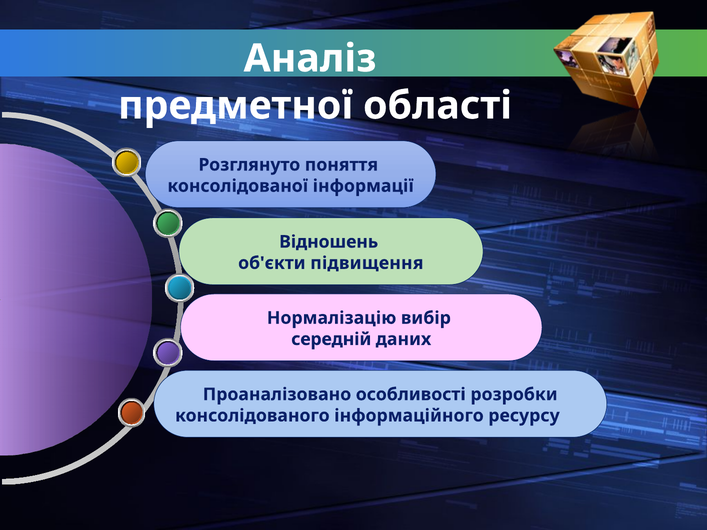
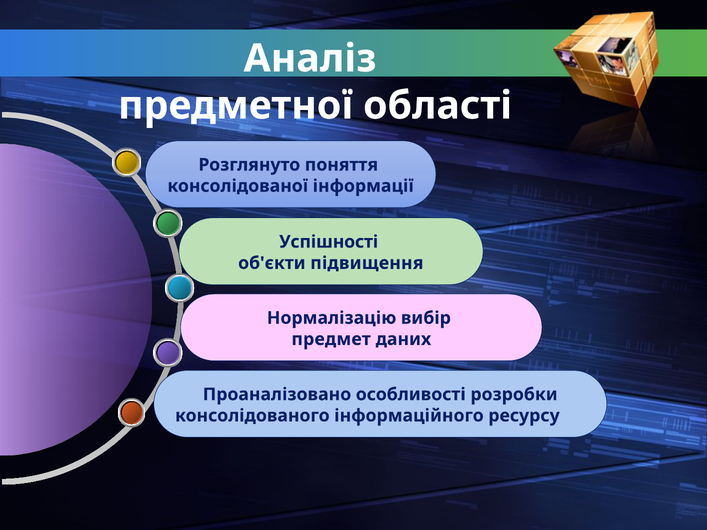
Відношень: Відношень -> Успішності
середній: середній -> предмет
